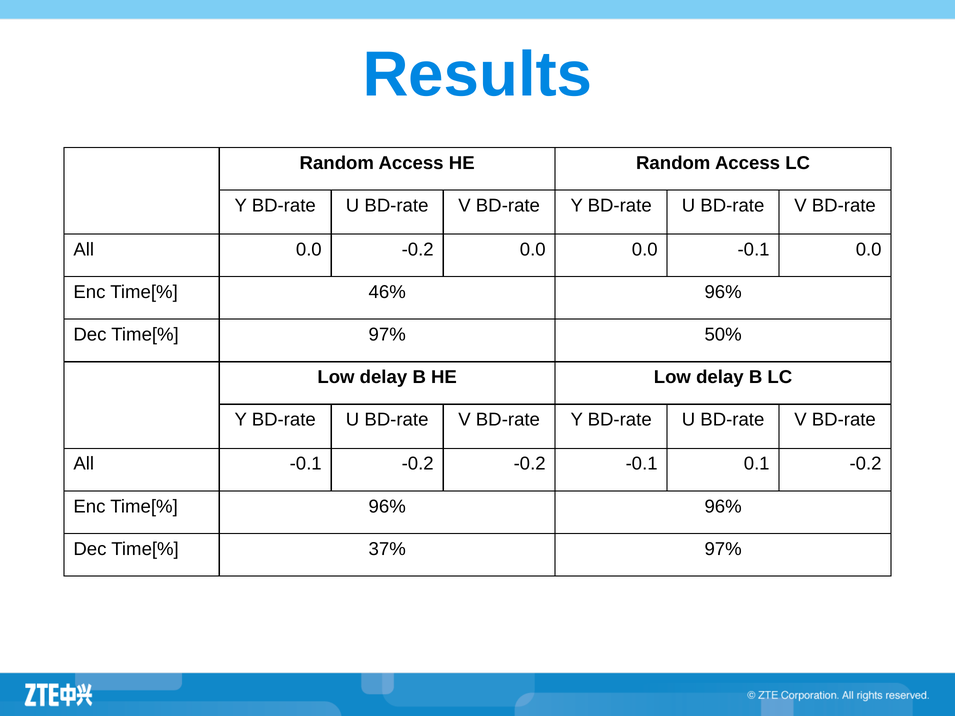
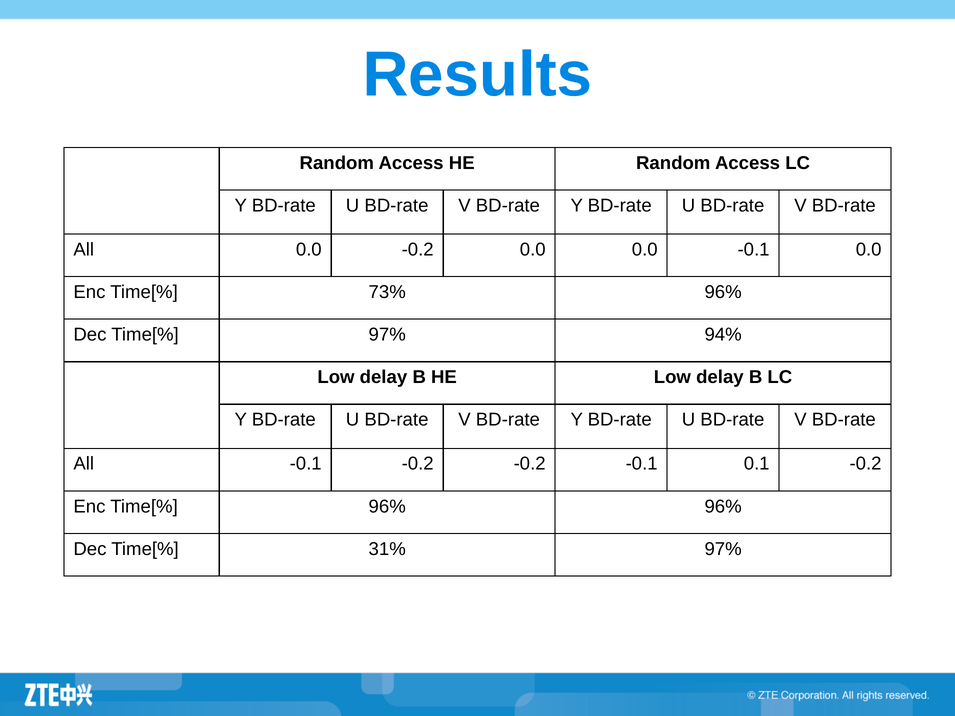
46%: 46% -> 73%
50%: 50% -> 94%
37%: 37% -> 31%
